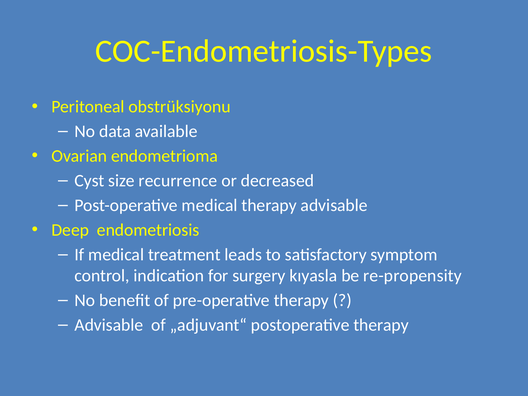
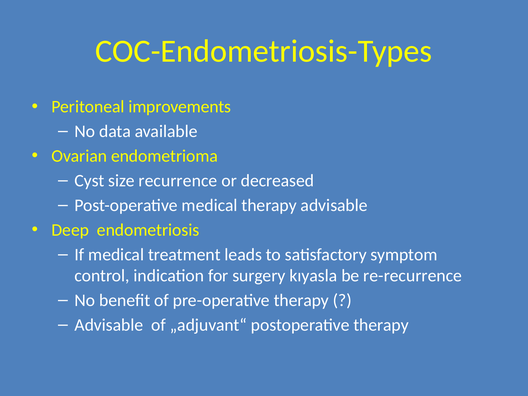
obstrüksiyonu: obstrüksiyonu -> improvements
re-propensity: re-propensity -> re-recurrence
